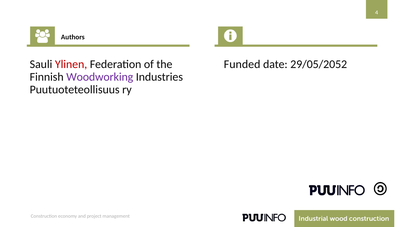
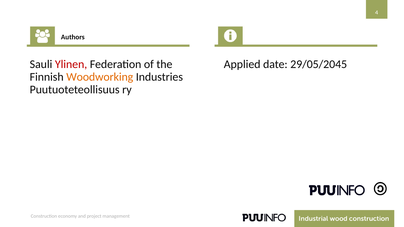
Funded: Funded -> Applied
29/05/2052: 29/05/2052 -> 29/05/2045
Woodworking colour: purple -> orange
